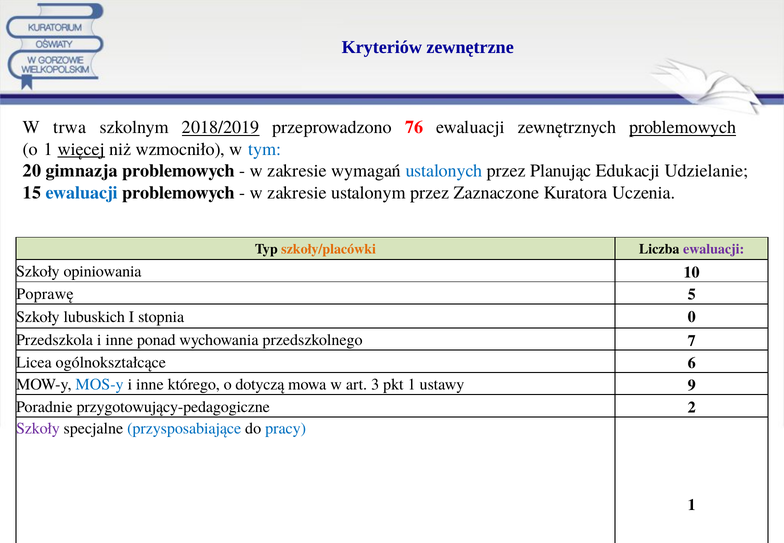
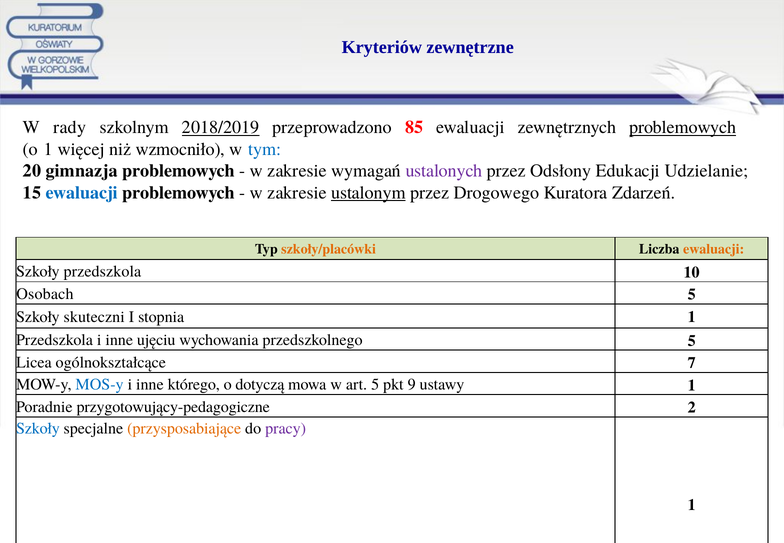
trwa: trwa -> rady
76: 76 -> 85
więcej underline: present -> none
ustalonych colour: blue -> purple
Planując: Planując -> Odsłony
ustalonym underline: none -> present
Zaznaczone: Zaznaczone -> Drogowego
Uczenia: Uczenia -> Zdarzeń
ewaluacji at (714, 249) colour: purple -> orange
Szkoły opiniowania: opiniowania -> przedszkola
Poprawę: Poprawę -> Osobach
lubuskich: lubuskich -> skuteczni
stopnia 0: 0 -> 1
ponad: ponad -> ujęciu
przedszkolnego 7: 7 -> 5
6: 6 -> 7
art 3: 3 -> 5
pkt 1: 1 -> 9
9 at (692, 385): 9 -> 1
Szkoły at (38, 428) colour: purple -> blue
przysposabiające colour: blue -> orange
pracy colour: blue -> purple
